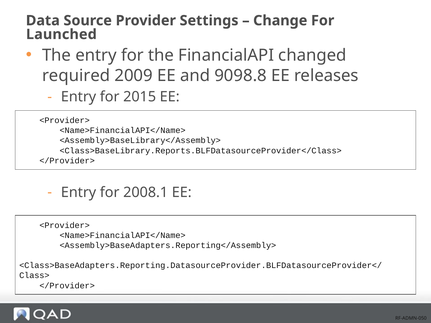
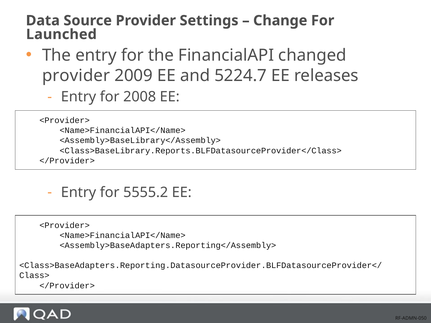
required at (76, 76): required -> provider
9098.8: 9098.8 -> 5224.7
2015: 2015 -> 2008
2008.1: 2008.1 -> 5555.2
